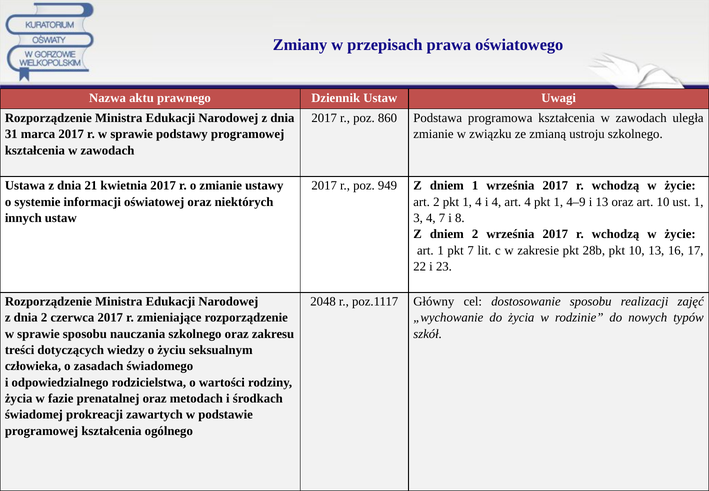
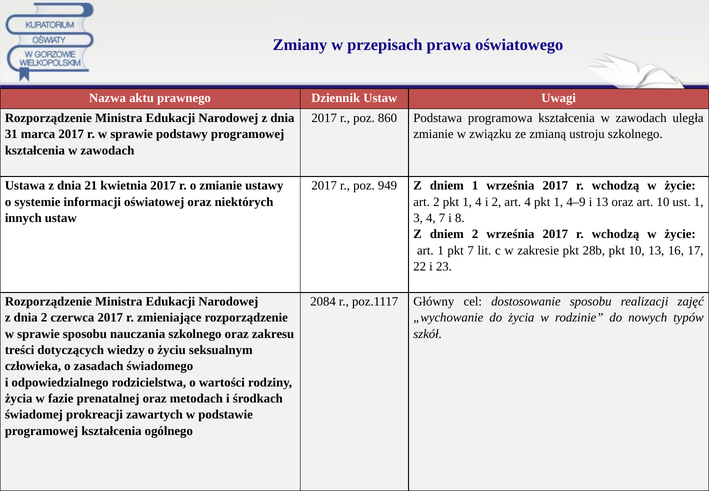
i 4: 4 -> 2
2048: 2048 -> 2084
